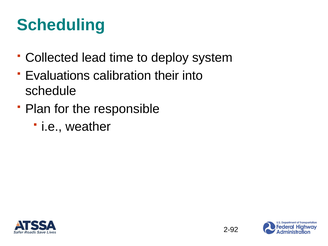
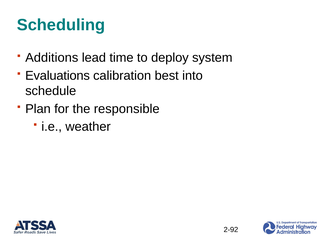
Collected: Collected -> Additions
their: their -> best
